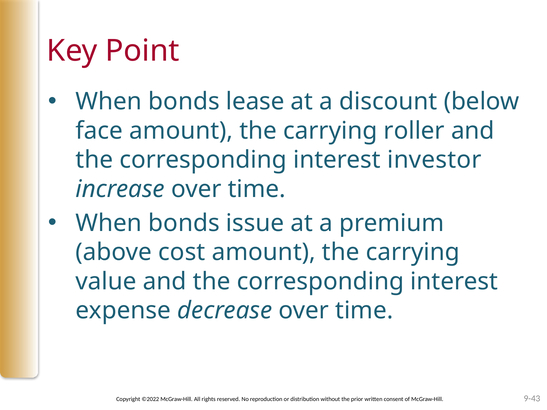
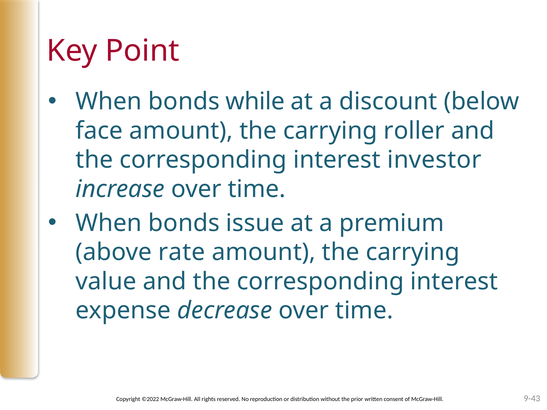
lease: lease -> while
cost: cost -> rate
